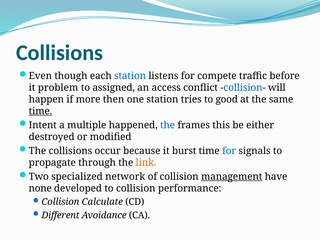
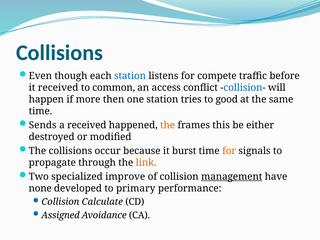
it problem: problem -> received
assigned: assigned -> common
time at (40, 111) underline: present -> none
Intent: Intent -> Sends
a multiple: multiple -> received
the at (168, 125) colour: blue -> orange
for at (229, 151) colour: blue -> orange
network: network -> improve
to collision: collision -> primary
Different: Different -> Assigned
